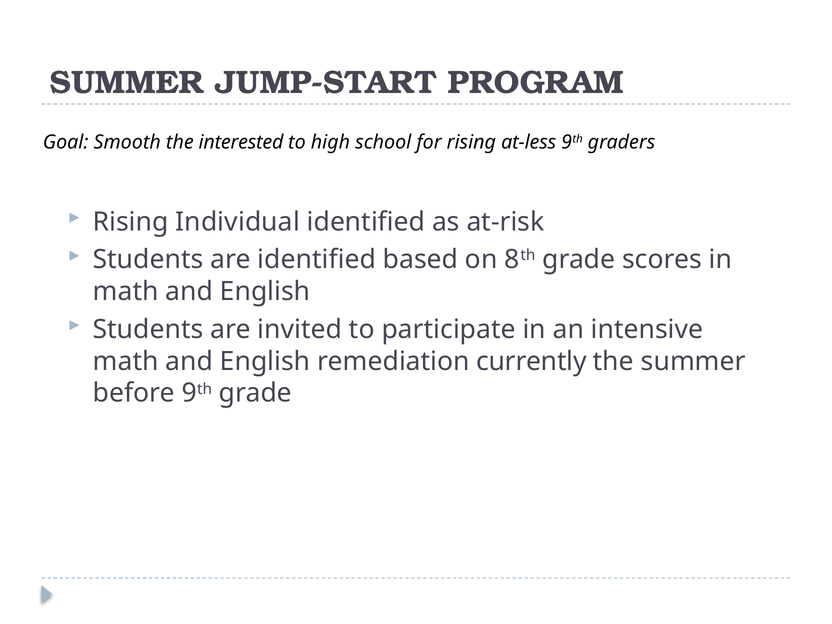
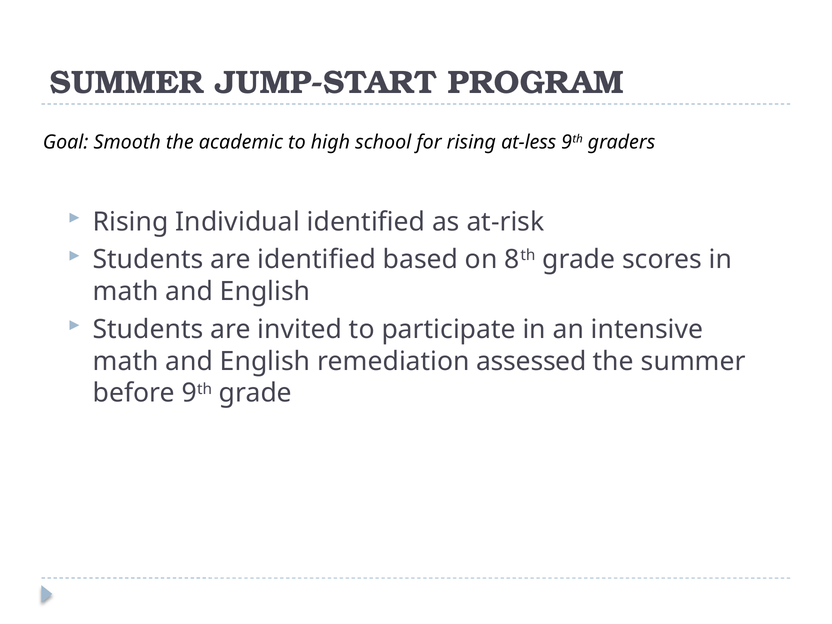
interested: interested -> academic
currently: currently -> assessed
